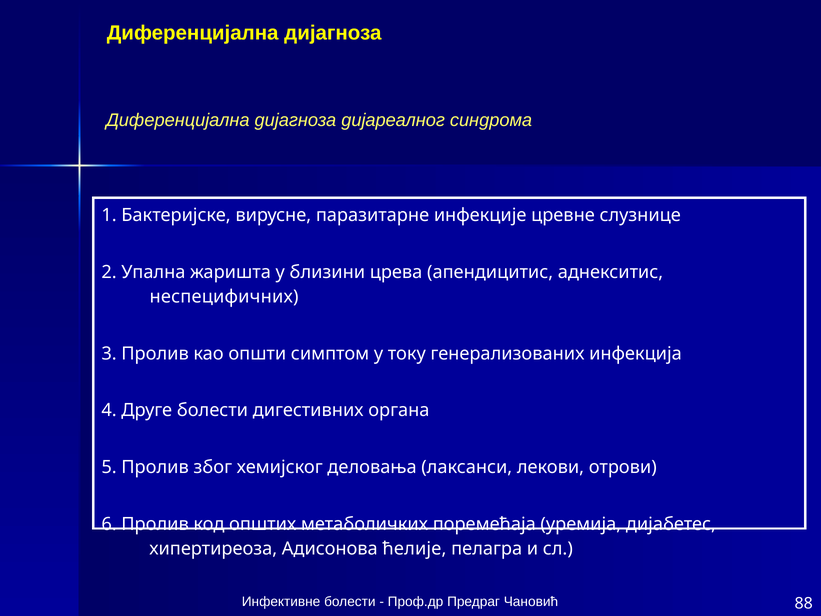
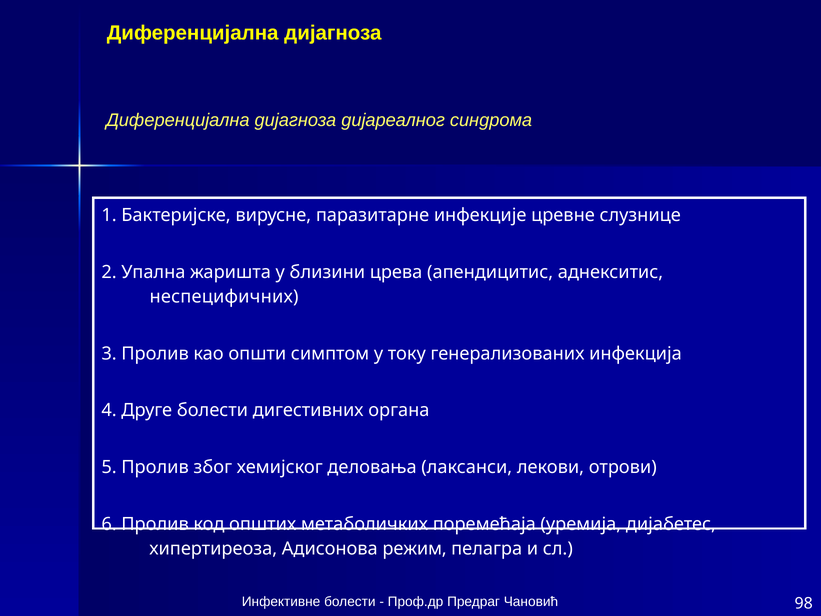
ћелије: ћелије -> режим
88: 88 -> 98
